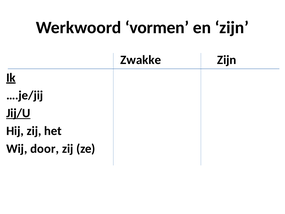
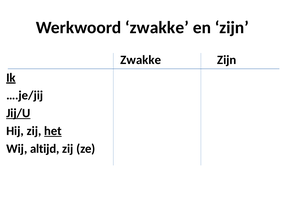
Werkwoord vormen: vormen -> zwakke
het underline: none -> present
door: door -> altijd
